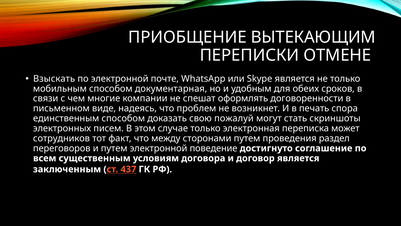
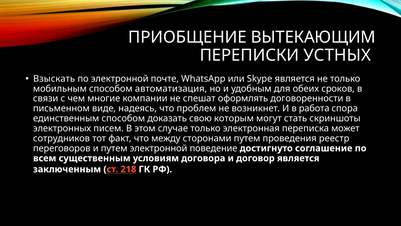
ОТМЕНЕ: ОТМЕНЕ -> УСТНЫХ
документарная: документарная -> автоматизация
печать: печать -> работа
пожалуй: пожалуй -> которым
раздел: раздел -> реестр
437: 437 -> 218
